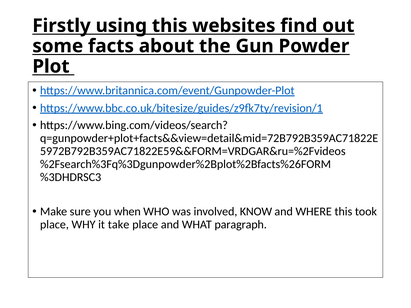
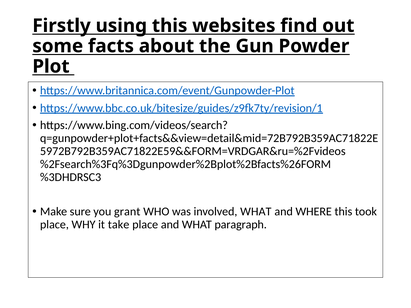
when: when -> grant
involved KNOW: KNOW -> WHAT
